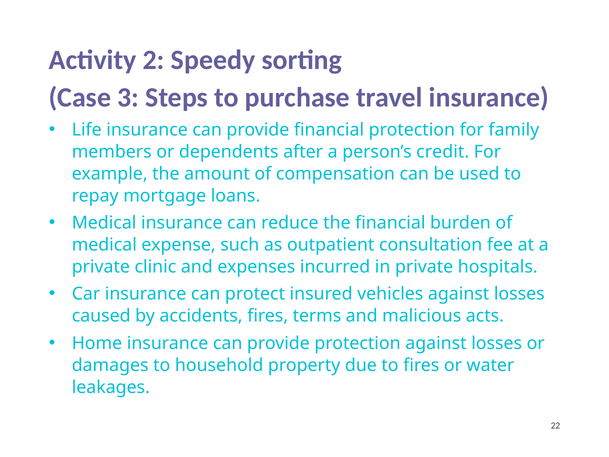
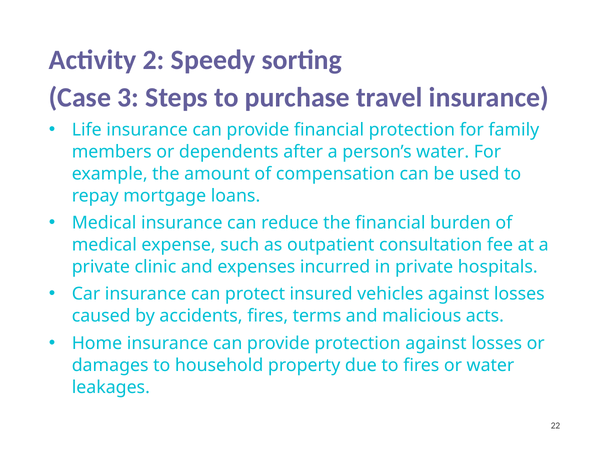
person’s credit: credit -> water
